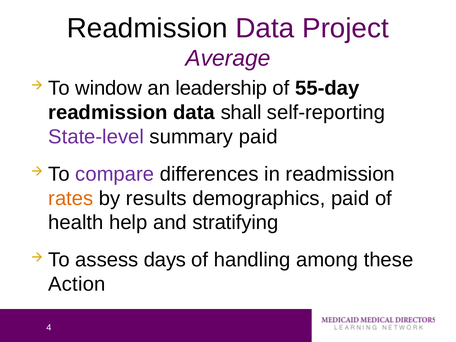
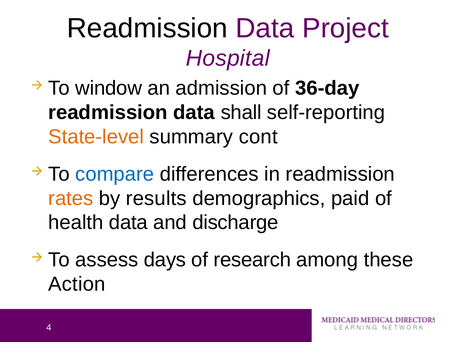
Average: Average -> Hospital
leadership: leadership -> admission
55-day: 55-day -> 36-day
State-level colour: purple -> orange
summary paid: paid -> cont
compare colour: purple -> blue
health help: help -> data
stratifying: stratifying -> discharge
handling: handling -> research
